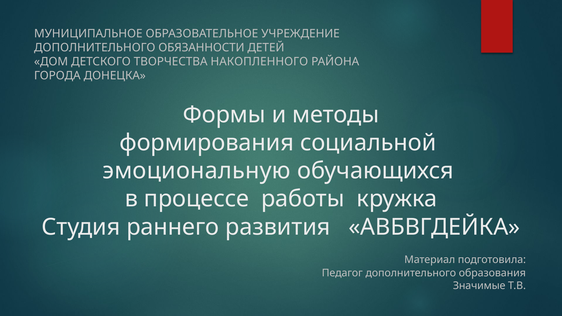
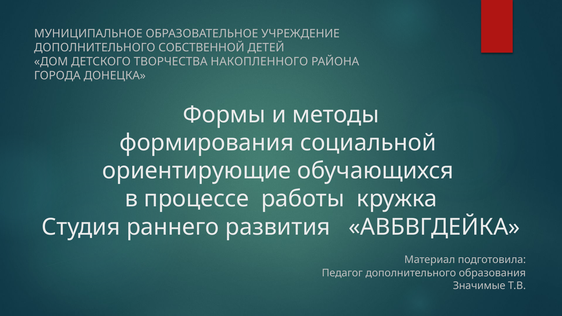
ОБЯЗАННОСТИ: ОБЯЗАННОСТИ -> СОБСТВЕННОЙ
эмоциональную: эмоциональную -> ориентирующие
